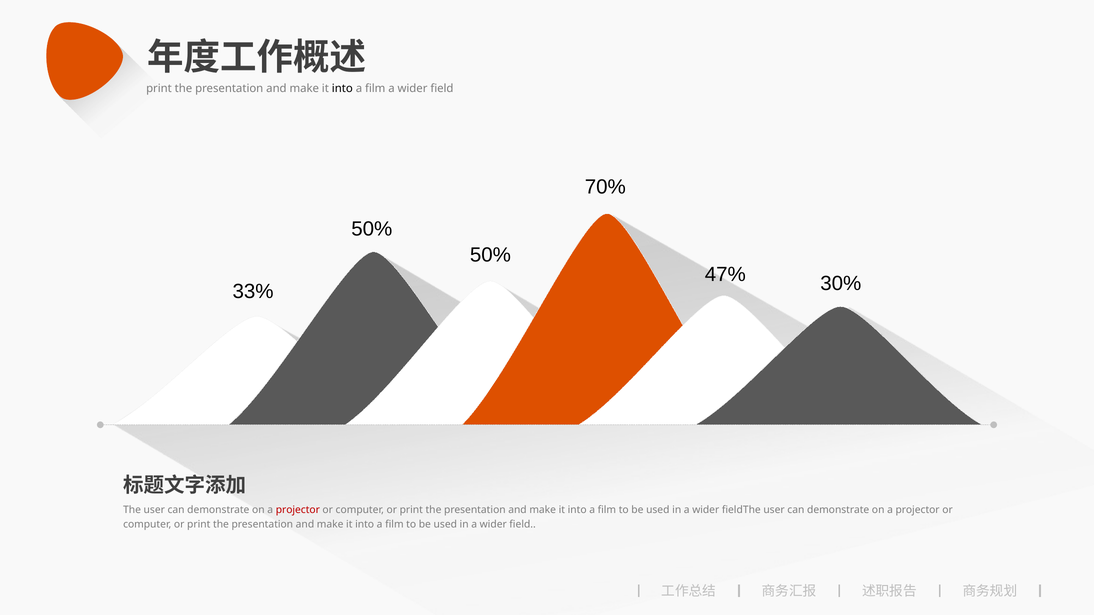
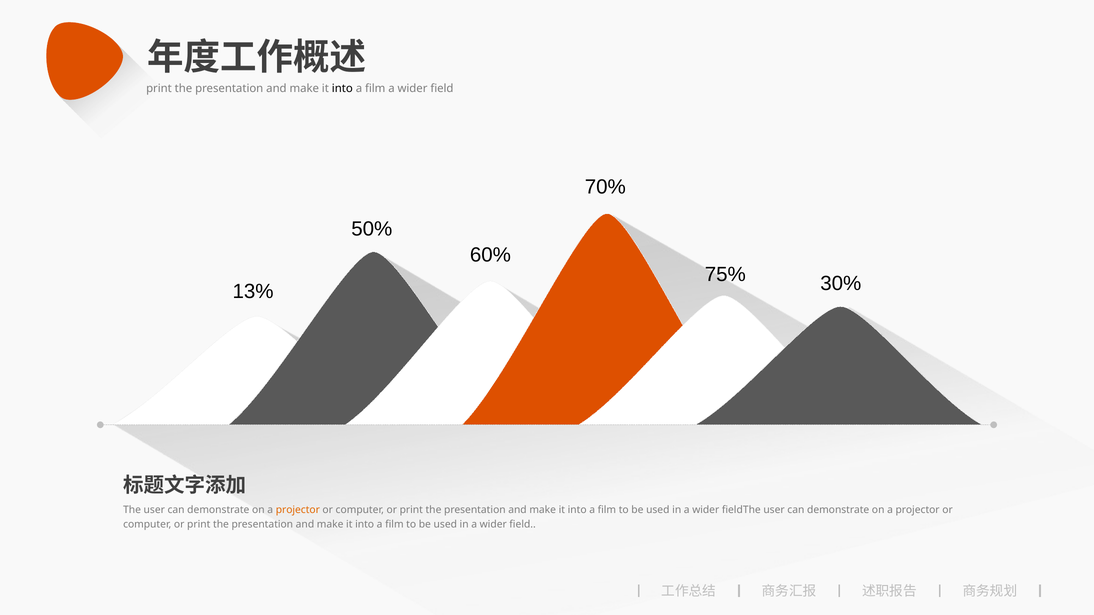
50% at (490, 255): 50% -> 60%
47%: 47% -> 75%
33%: 33% -> 13%
projector at (298, 510) colour: red -> orange
